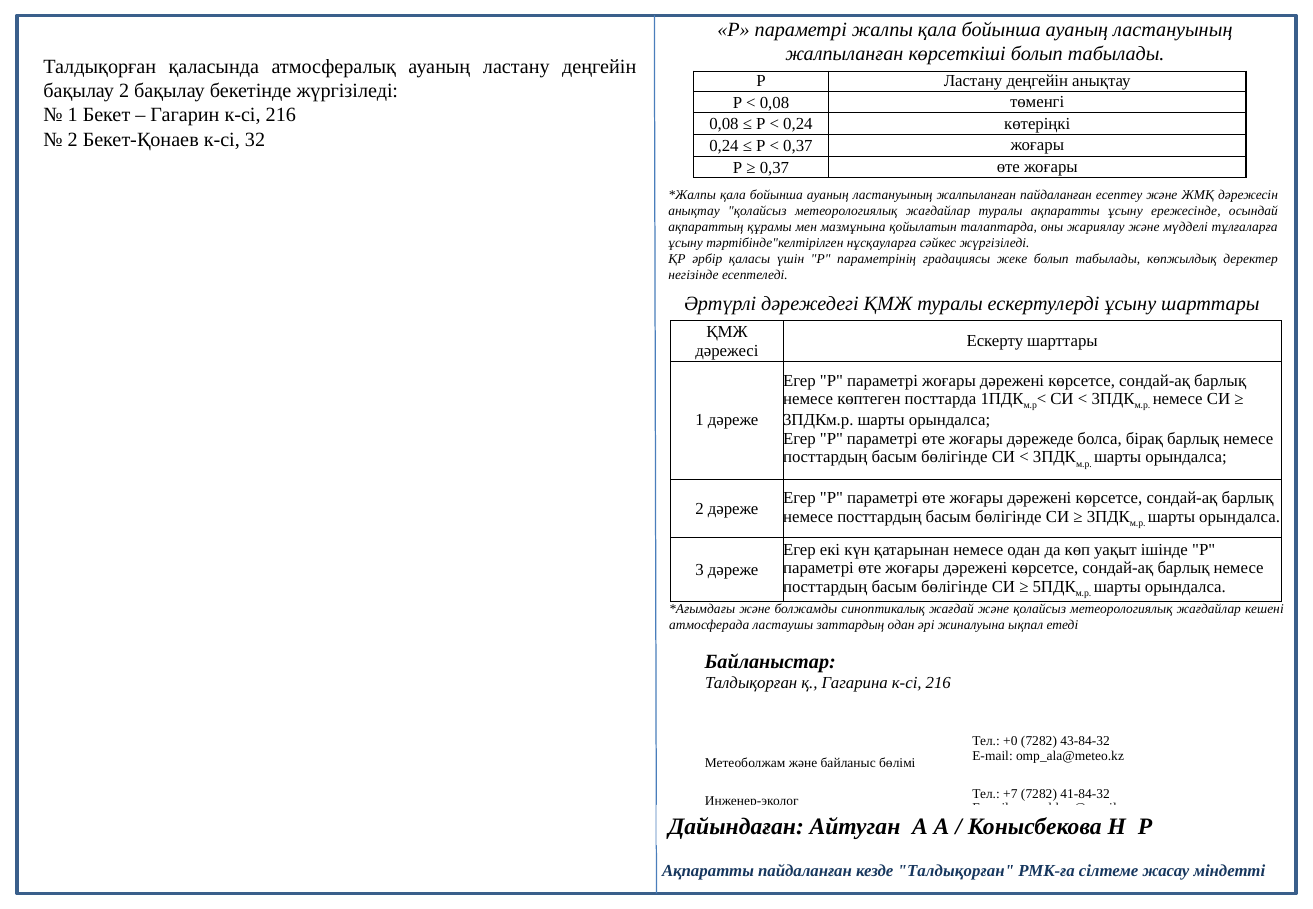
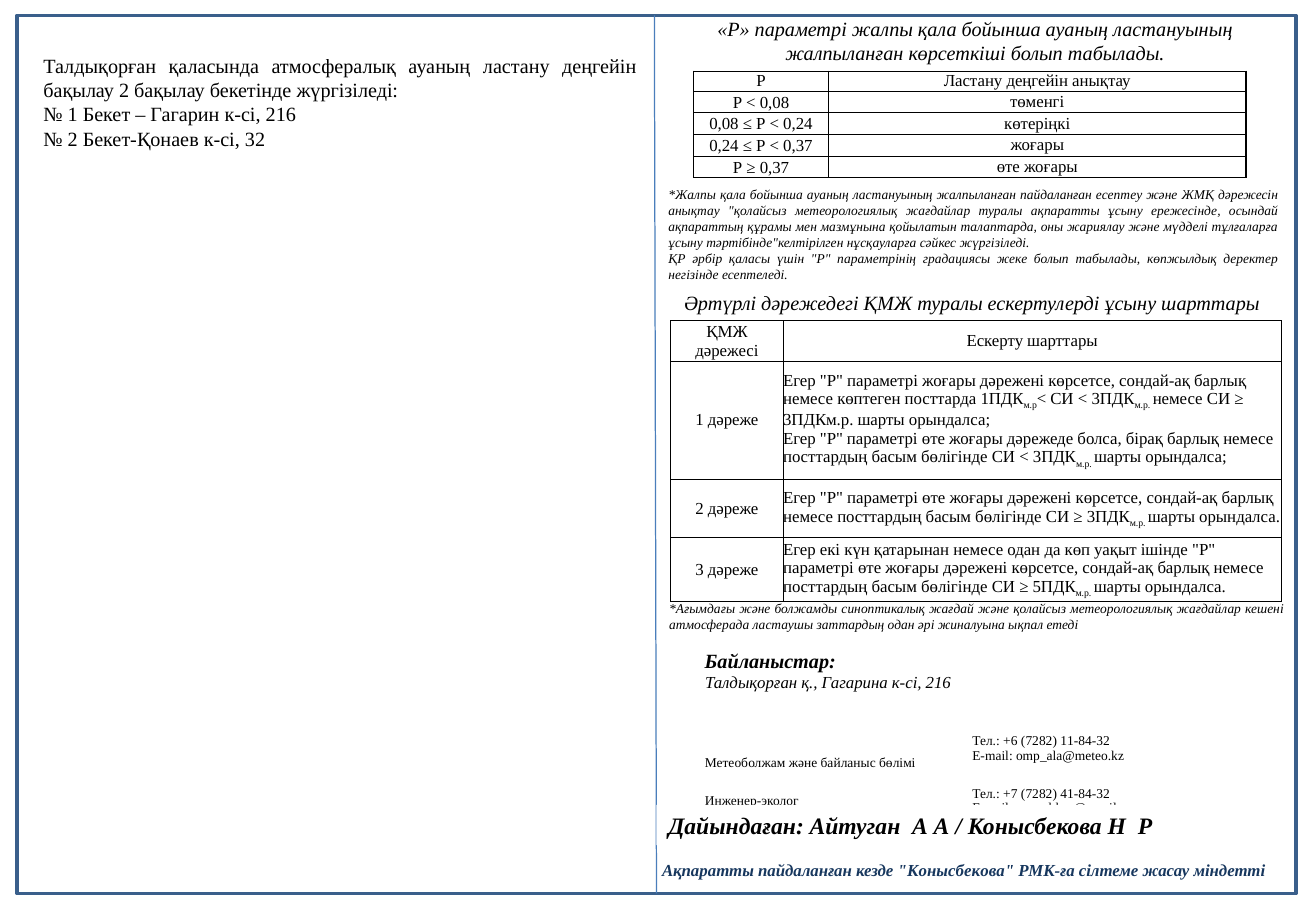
+0: +0 -> +6
43-84-32: 43-84-32 -> 11-84-32
кезде Талдықорған: Талдықорған -> Конысбекова
